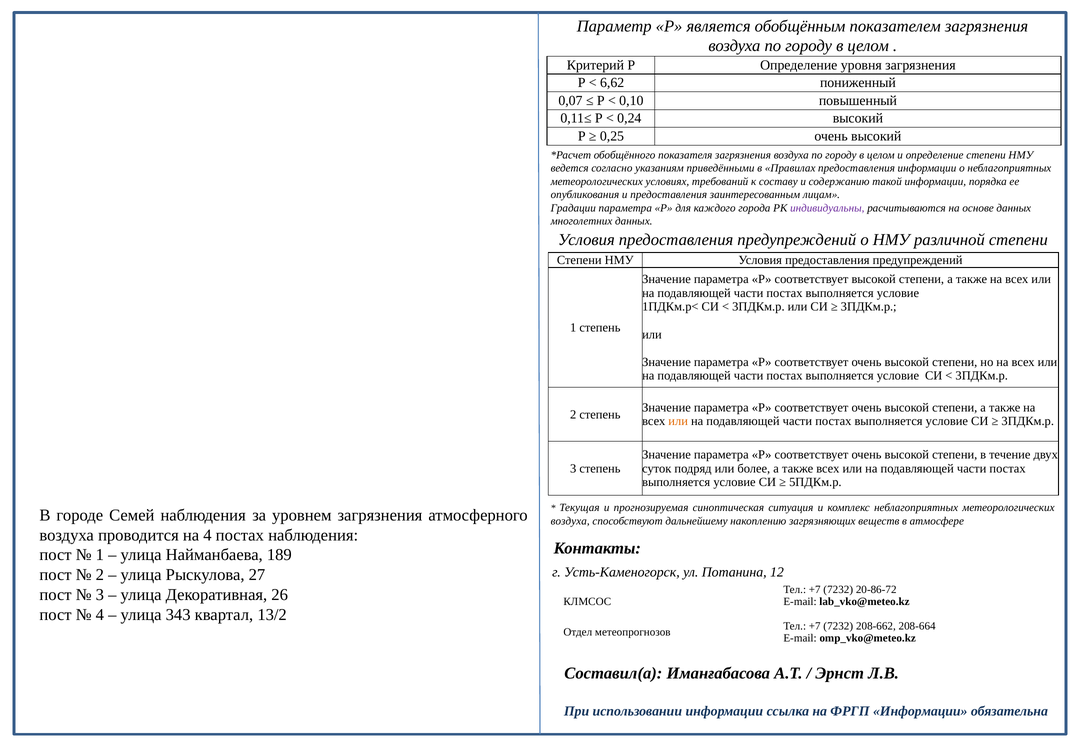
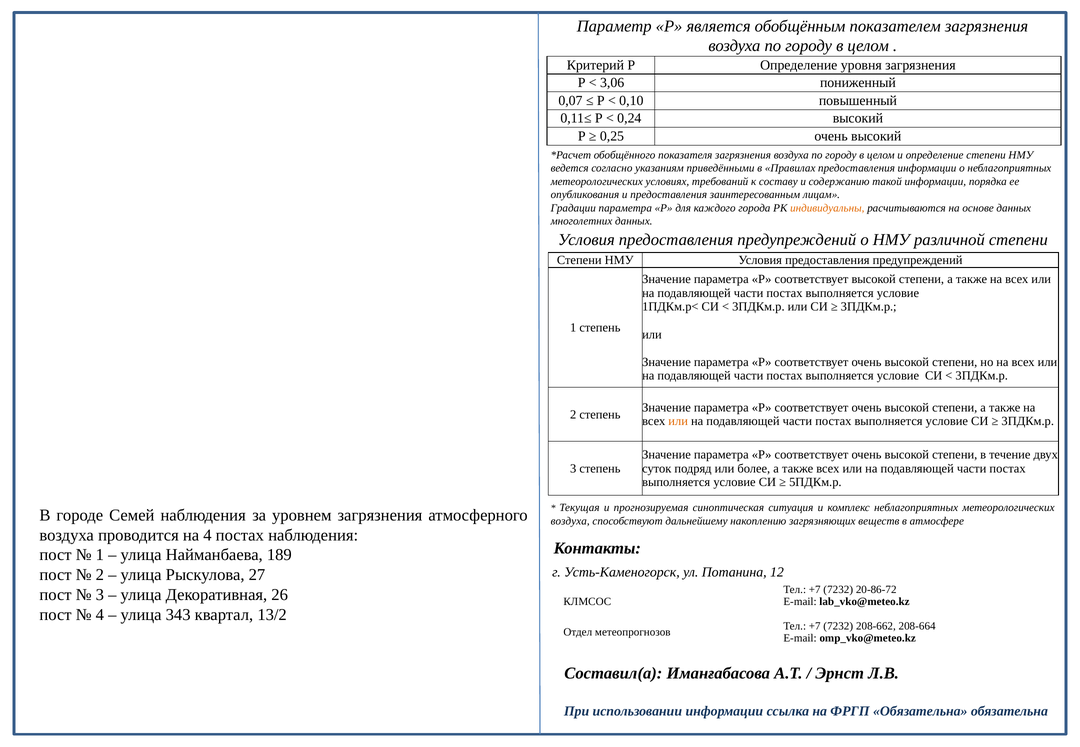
6,62: 6,62 -> 3,06
индивидуальны colour: purple -> orange
ФРГП Информации: Информации -> Обязательна
